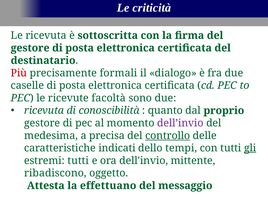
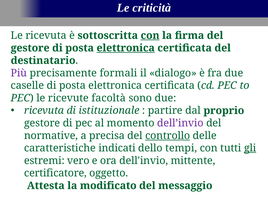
con at (150, 35) underline: none -> present
elettronica at (126, 48) underline: none -> present
Più colour: red -> purple
conoscibilità: conoscibilità -> istituzionale
quanto: quanto -> partire
medesima: medesima -> normative
estremi tutti: tutti -> vero
ribadiscono: ribadiscono -> certificatore
effettuano: effettuano -> modificato
